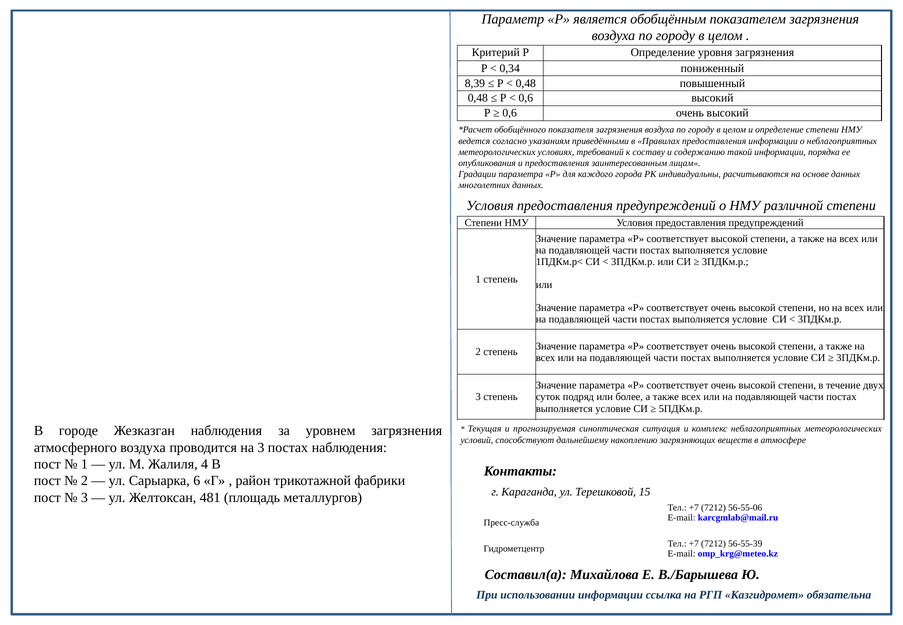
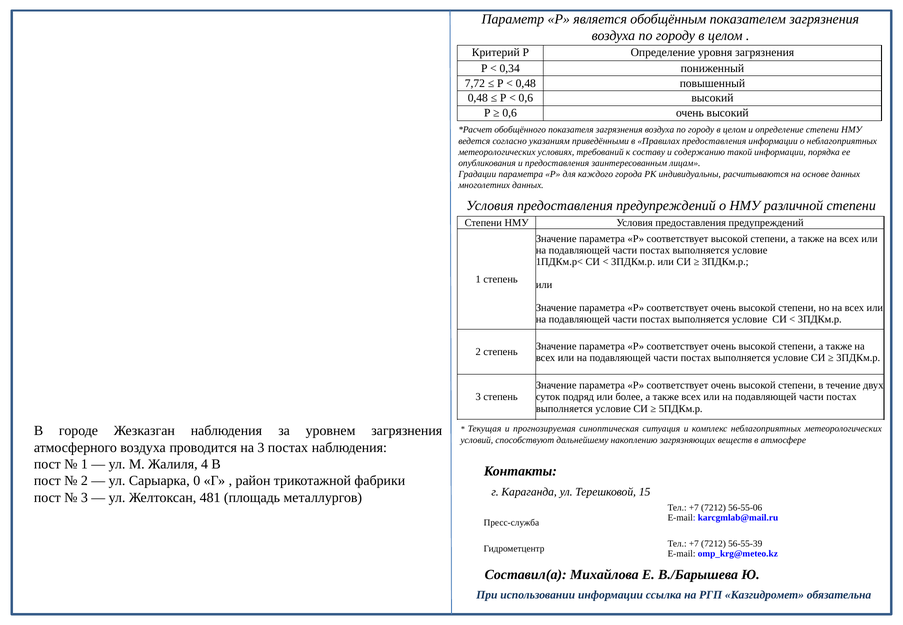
8,39: 8,39 -> 7,72
6: 6 -> 0
